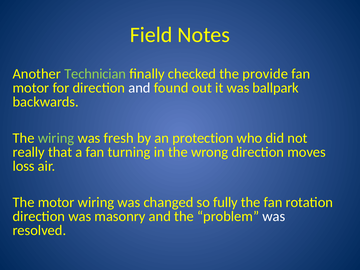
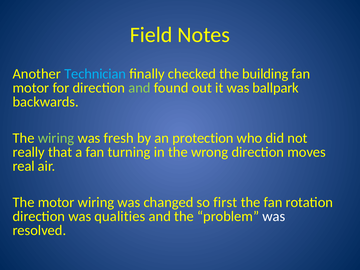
Technician colour: light green -> light blue
provide: provide -> building
and at (139, 88) colour: white -> light green
loss: loss -> real
fully: fully -> first
masonry: masonry -> qualities
